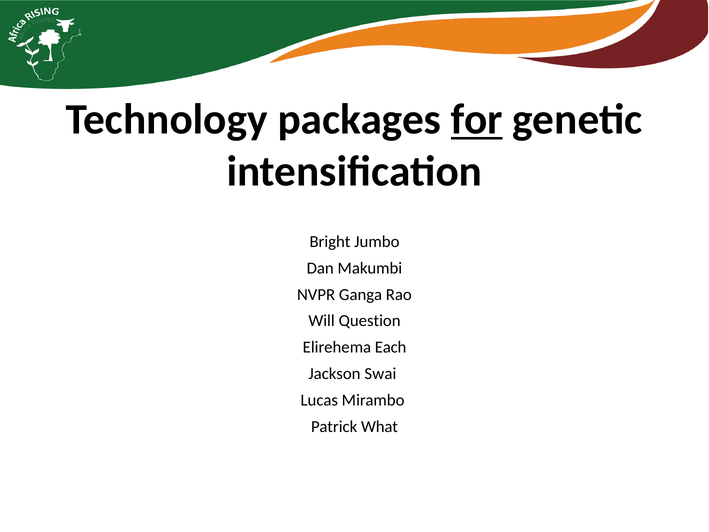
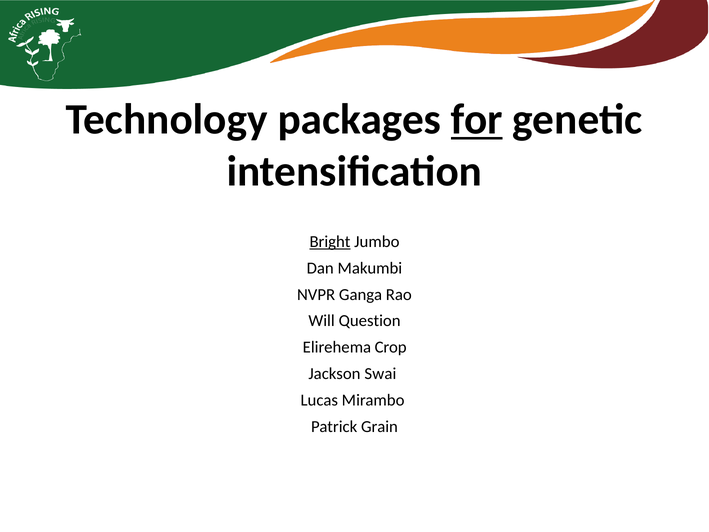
Bright underline: none -> present
Each: Each -> Crop
What: What -> Grain
